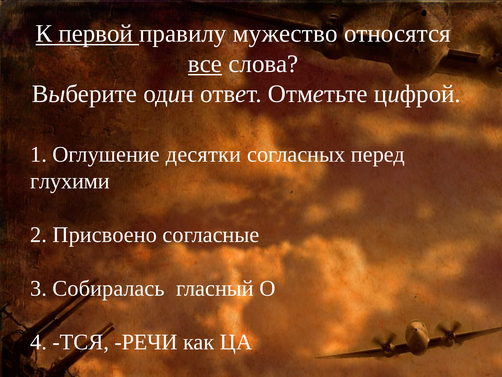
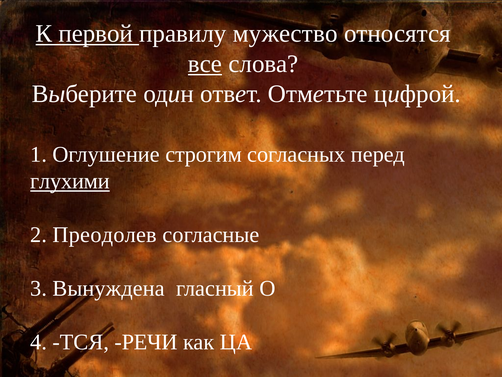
десятки: десятки -> строгим
глухими underline: none -> present
Присвоено: Присвоено -> Преодолев
Собиралась: Собиралась -> Вынуждена
